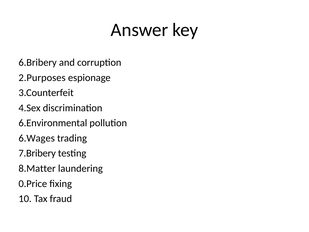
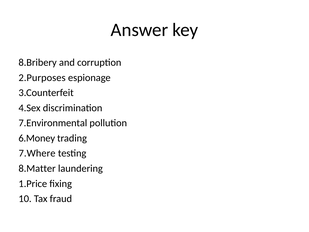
6.Bribery: 6.Bribery -> 8.Bribery
6.Environmental: 6.Environmental -> 7.Environmental
6.Wages: 6.Wages -> 6.Money
7.Bribery: 7.Bribery -> 7.Where
0.Price: 0.Price -> 1.Price
